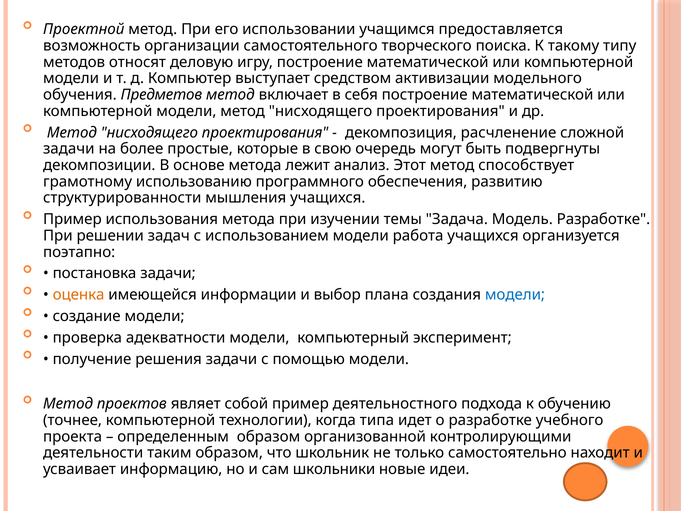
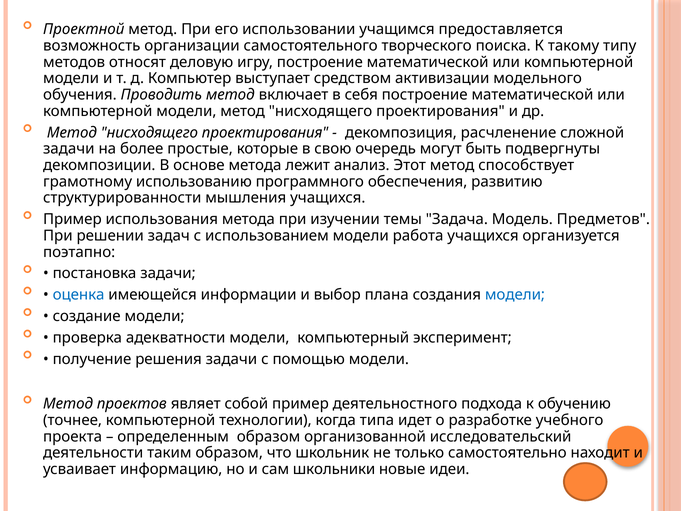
Предметов: Предметов -> Проводить
Модель Разработке: Разработке -> Предметов
оценка colour: orange -> blue
контролирующими: контролирующими -> исследовательский
